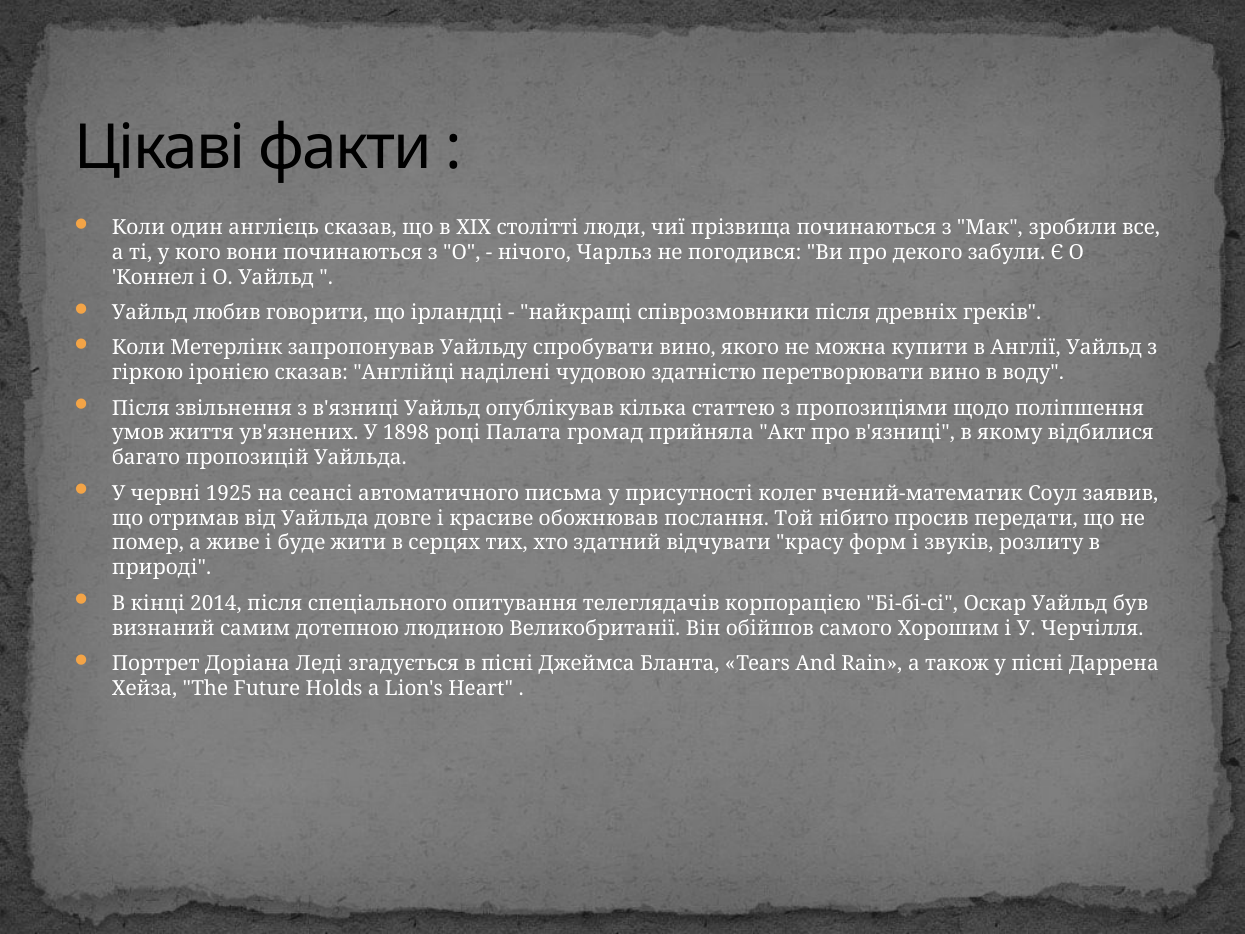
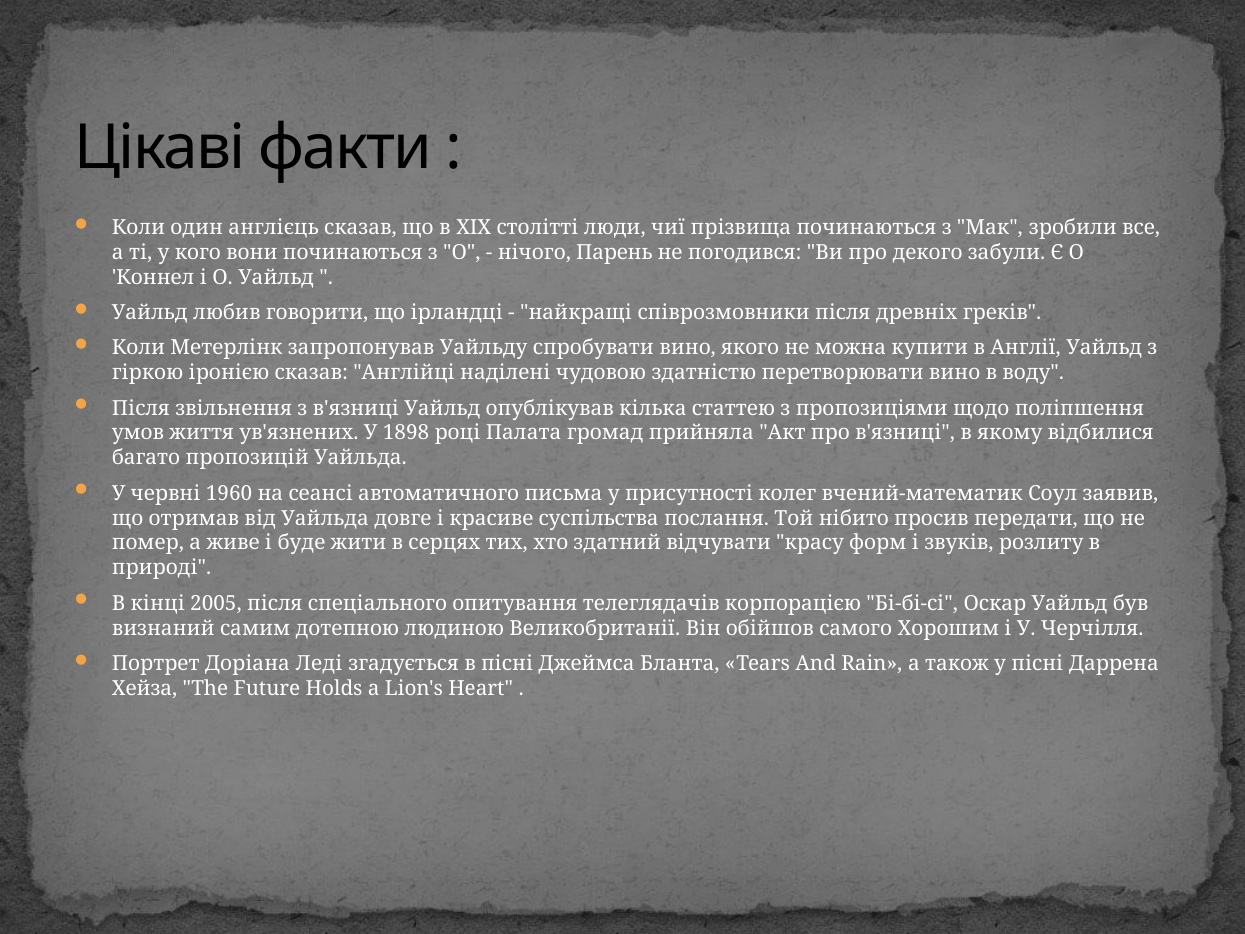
Чарльз: Чарльз -> Парень
1925: 1925 -> 1960
обожнював: обожнював -> суспільства
2014: 2014 -> 2005
